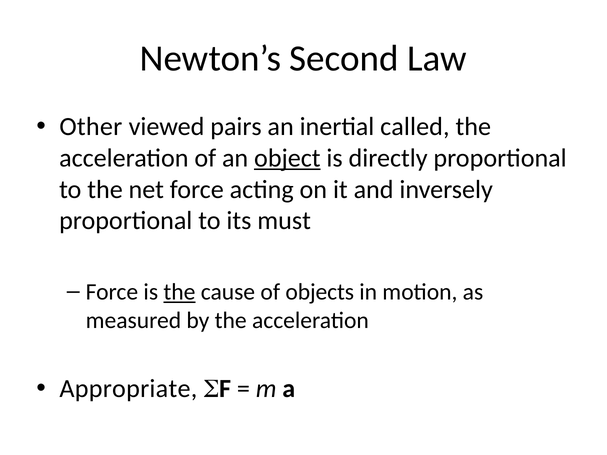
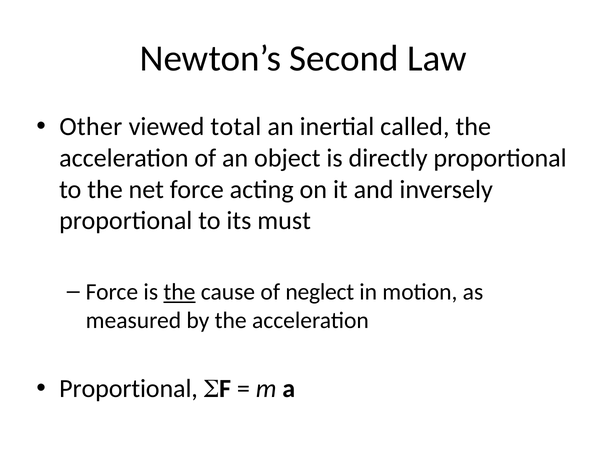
pairs: pairs -> total
object underline: present -> none
objects: objects -> neglect
Appropriate at (128, 389): Appropriate -> Proportional
